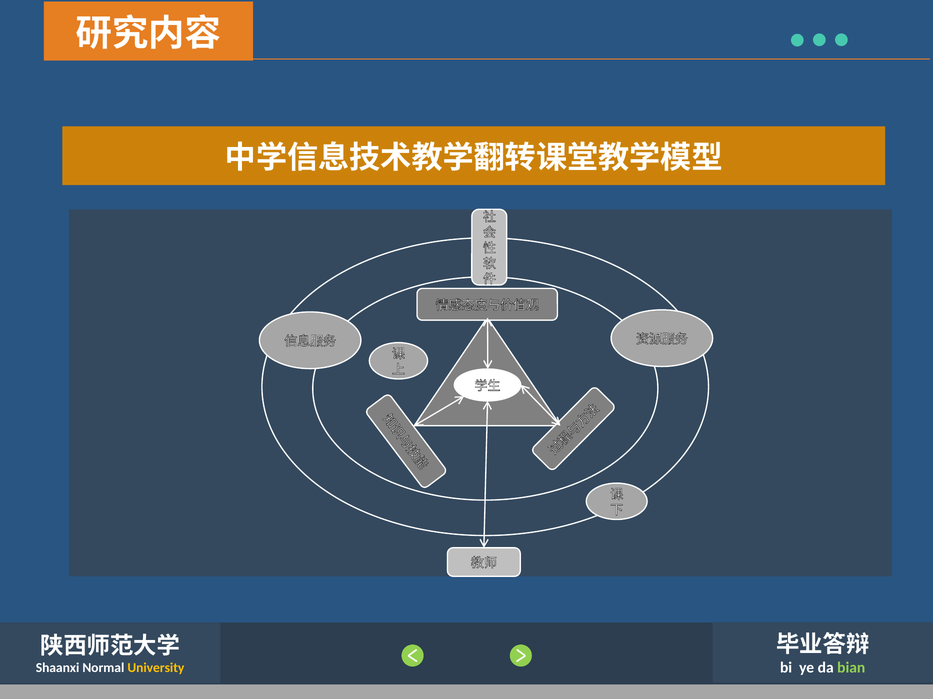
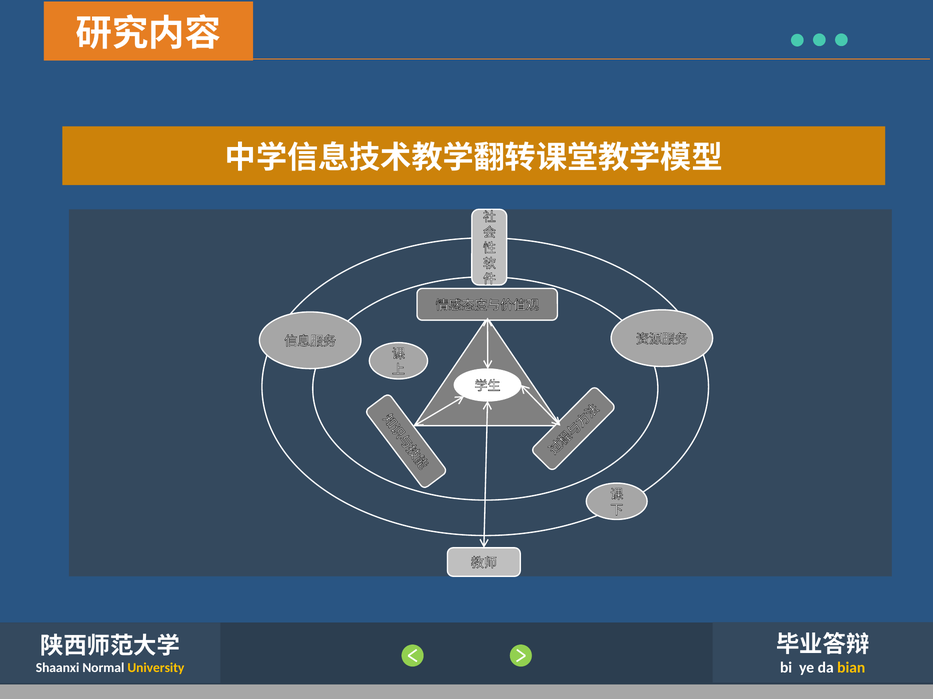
bian colour: light green -> yellow
